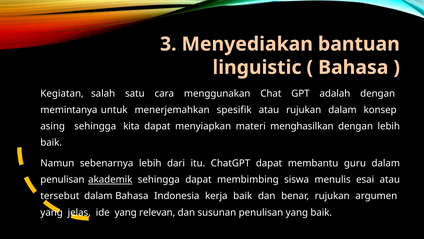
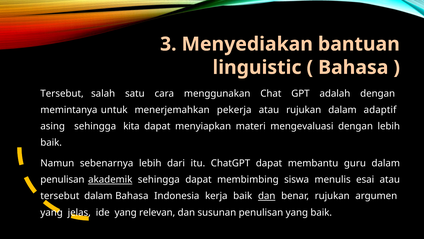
Kegiatan at (62, 93): Kegiatan -> Tersebut
spesifik: spesifik -> pekerja
konsep: konsep -> adaptif
menghasilkan: menghasilkan -> mengevaluasi
dan at (267, 196) underline: none -> present
